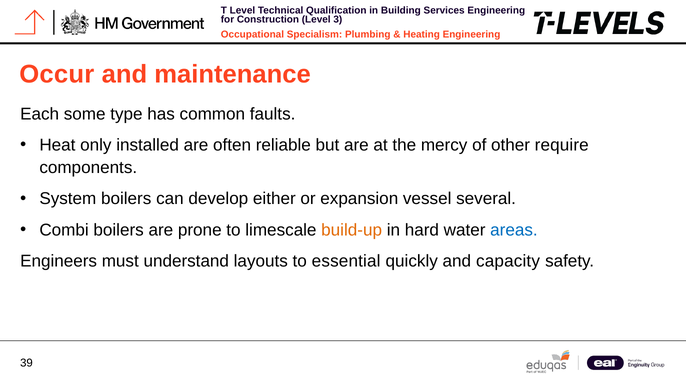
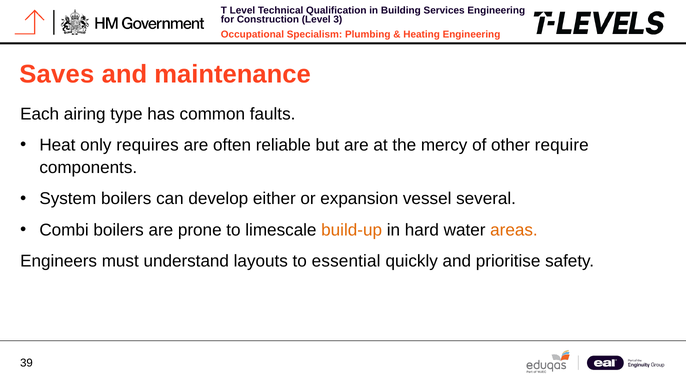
Occur: Occur -> Saves
some: some -> airing
installed: installed -> requires
areas colour: blue -> orange
capacity: capacity -> prioritise
